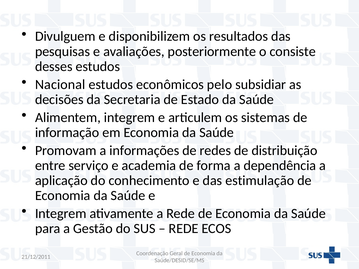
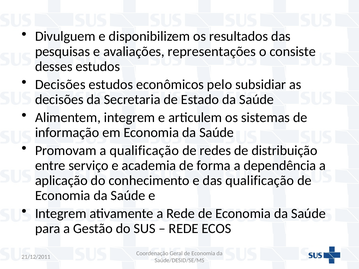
posteriormente: posteriormente -> representações
Nacional at (60, 85): Nacional -> Decisões
a informações: informações -> qualificação
das estimulação: estimulação -> qualificação
